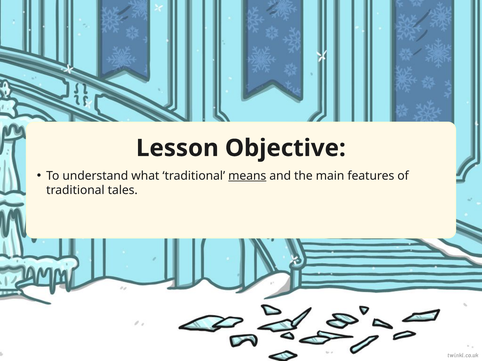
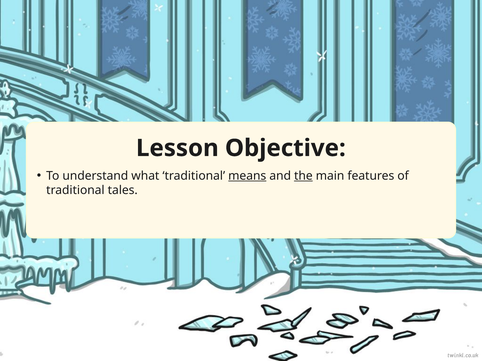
the underline: none -> present
